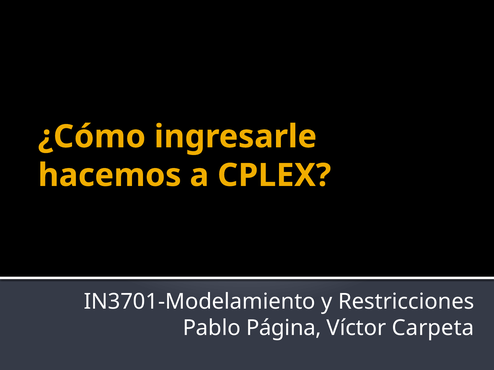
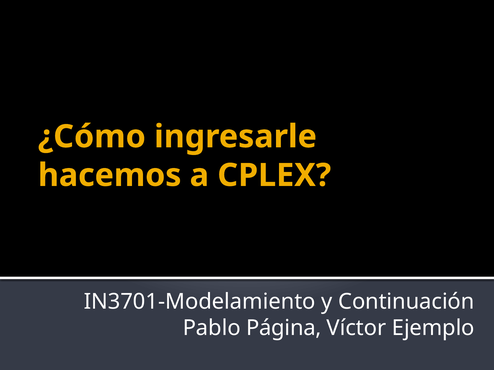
Restricciones: Restricciones -> Continuación
Carpeta: Carpeta -> Ejemplo
